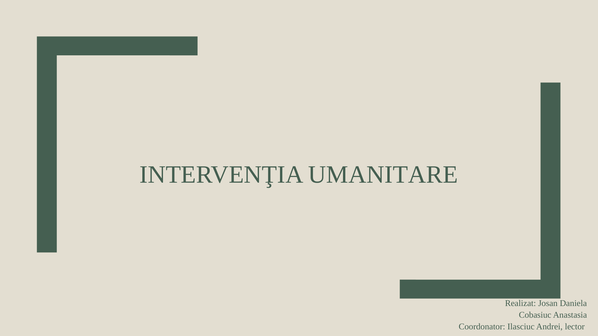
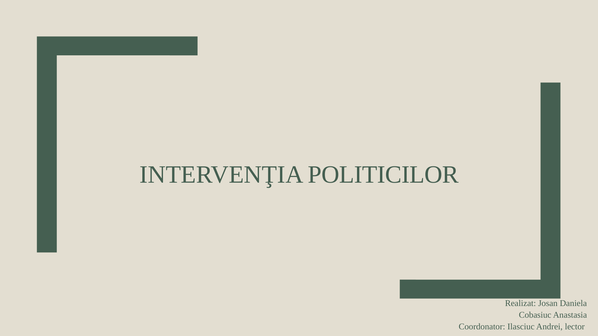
UMANITARE: UMANITARE -> POLITICILOR
